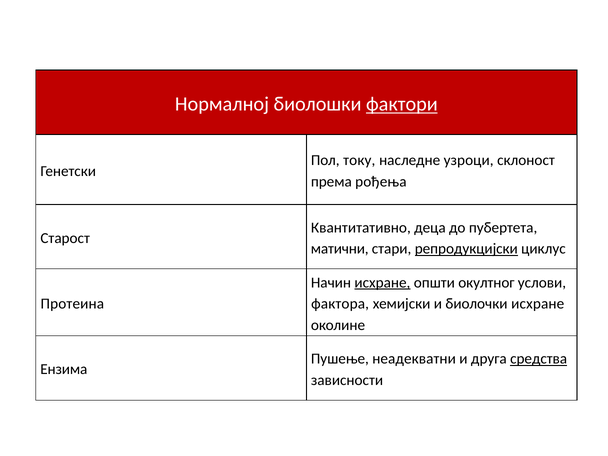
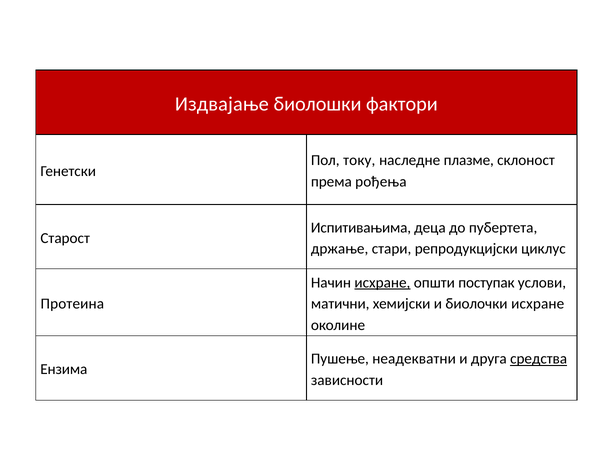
Нормалној: Нормалној -> Издвајање
фактори underline: present -> none
узроци: узроци -> плазме
Квантитативно: Квантитативно -> Испитивањима
матични: матични -> држање
репродукцијски underline: present -> none
окултног: окултног -> поступак
фактора: фактора -> матични
